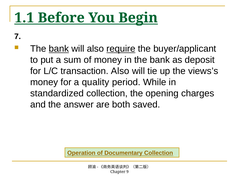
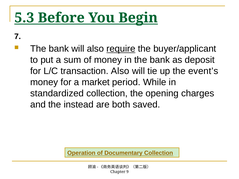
1.1: 1.1 -> 5.3
bank at (59, 49) underline: present -> none
views’s: views’s -> event’s
quality: quality -> market
answer: answer -> instead
